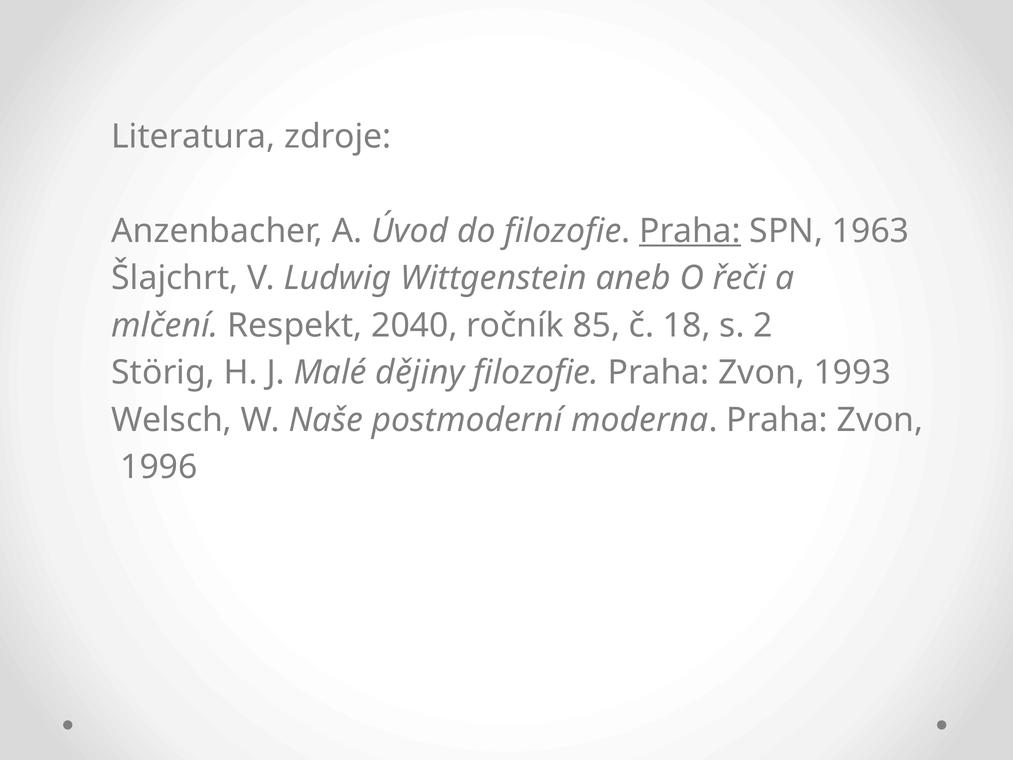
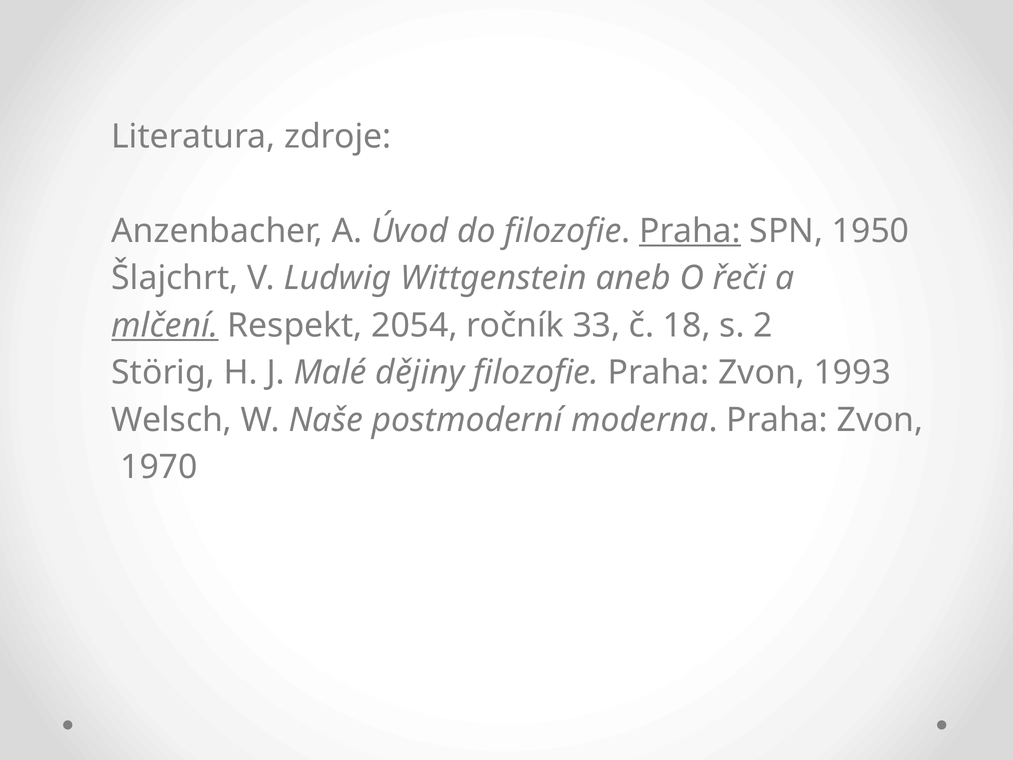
1963: 1963 -> 1950
mlčení underline: none -> present
2040: 2040 -> 2054
85: 85 -> 33
1996: 1996 -> 1970
